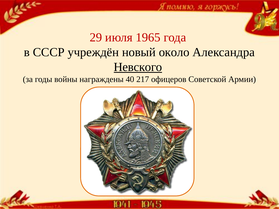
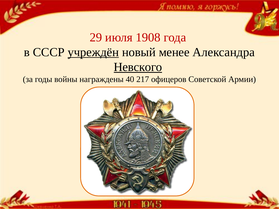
1965: 1965 -> 1908
учреждён underline: none -> present
около: около -> менее
